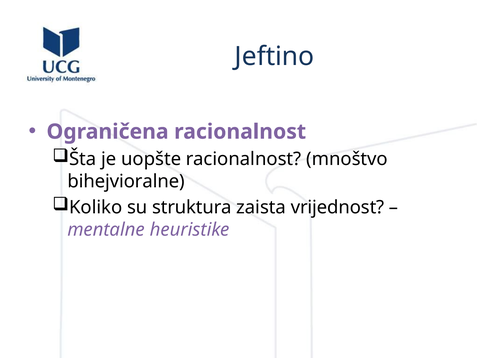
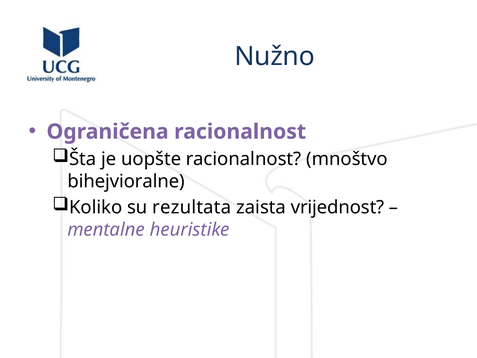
Jeftino: Jeftino -> Nužno
struktura: struktura -> rezultata
